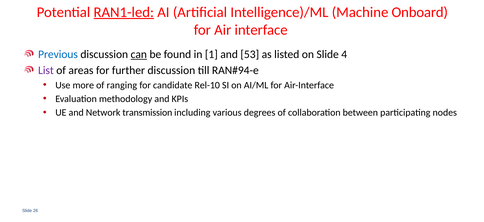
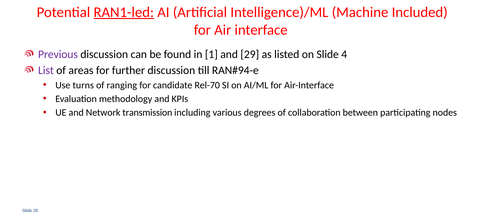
Onboard: Onboard -> Included
Previous colour: blue -> purple
can underline: present -> none
53: 53 -> 29
more: more -> turns
Rel-10: Rel-10 -> Rel-70
